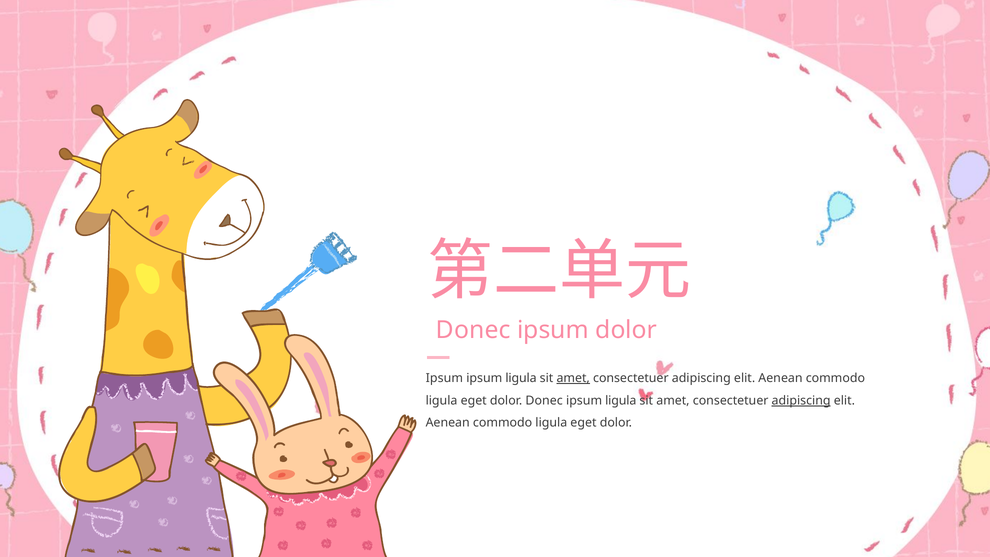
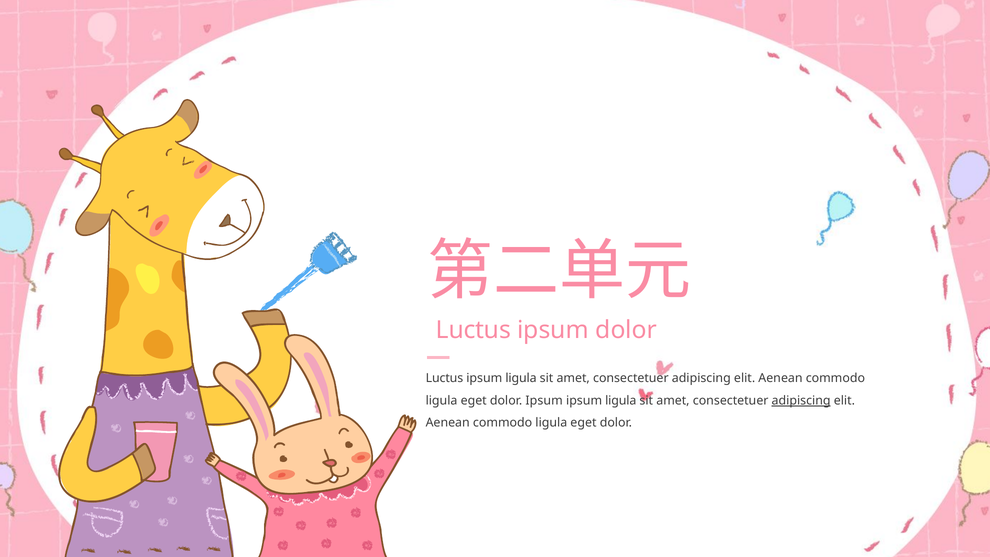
Donec at (473, 330): Donec -> Luctus
Ipsum at (444, 378): Ipsum -> Luctus
amet at (573, 378) underline: present -> none
dolor Donec: Donec -> Ipsum
